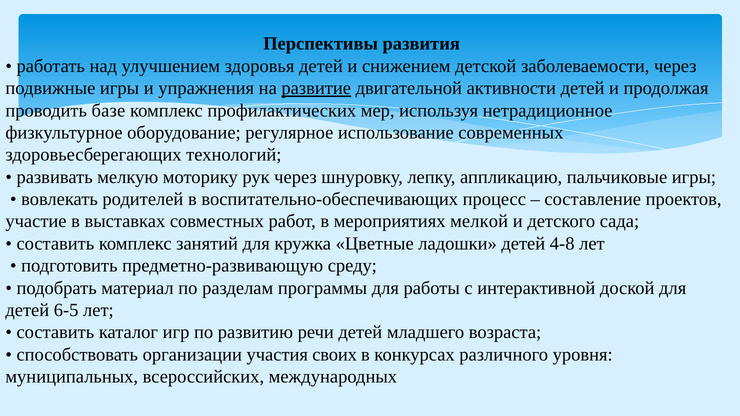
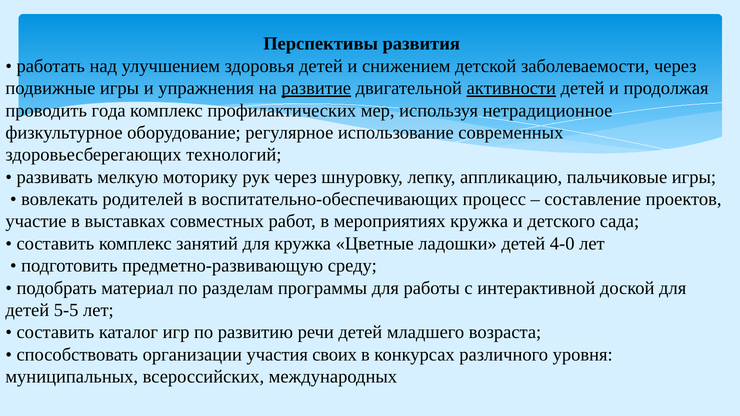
активности underline: none -> present
базе: базе -> года
мероприятиях мелкой: мелкой -> кружка
4-8: 4-8 -> 4-0
6-5: 6-5 -> 5-5
